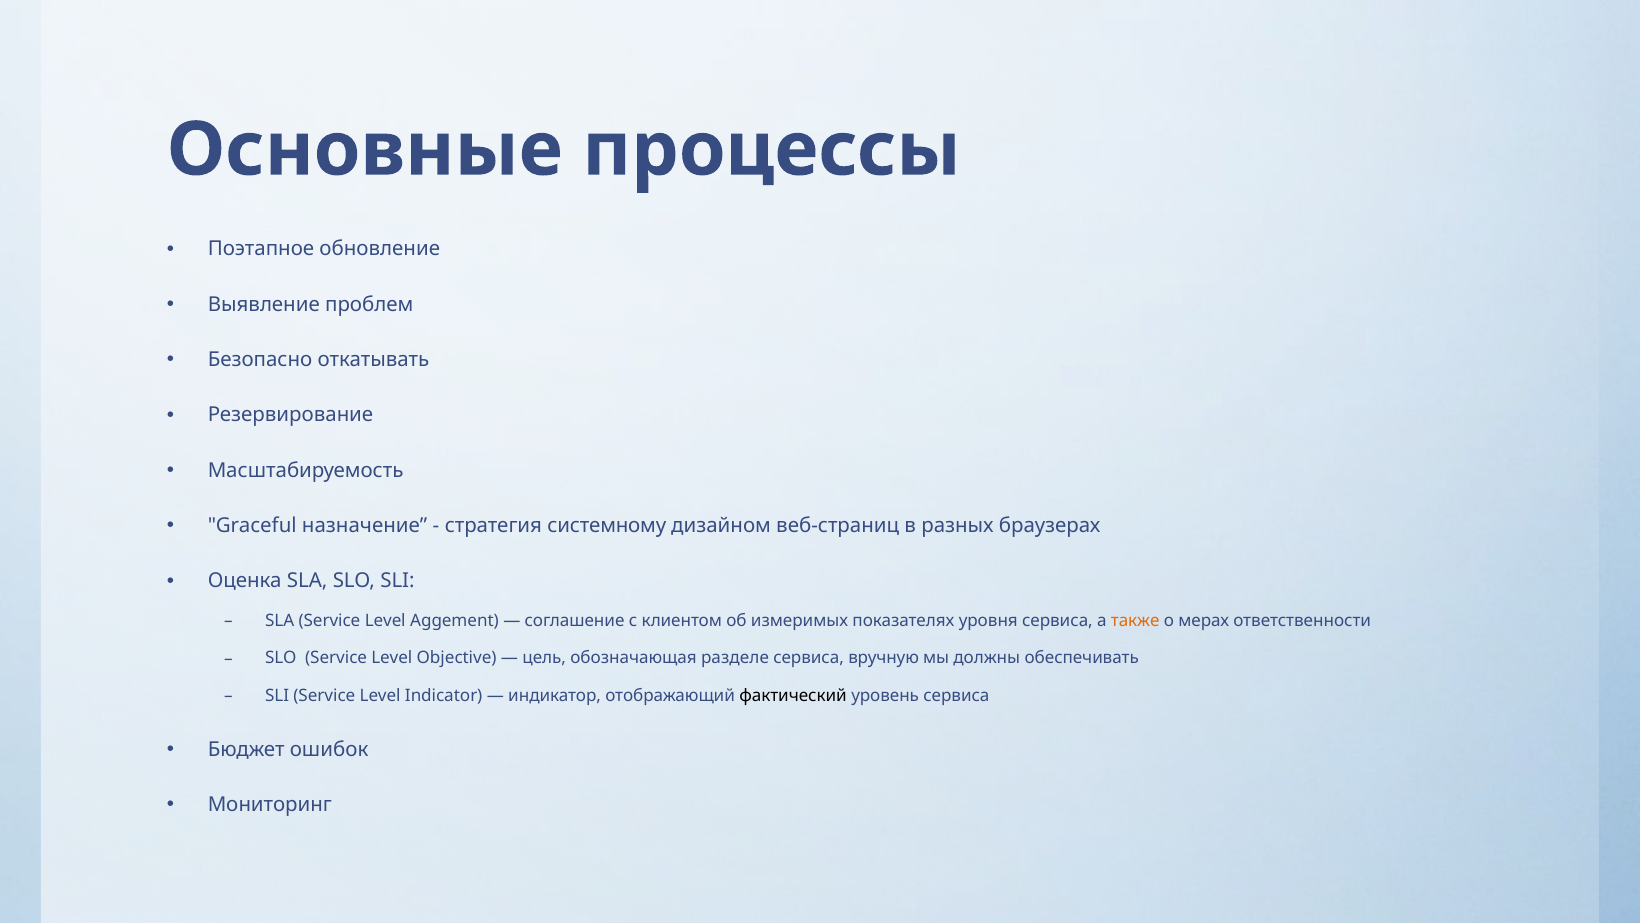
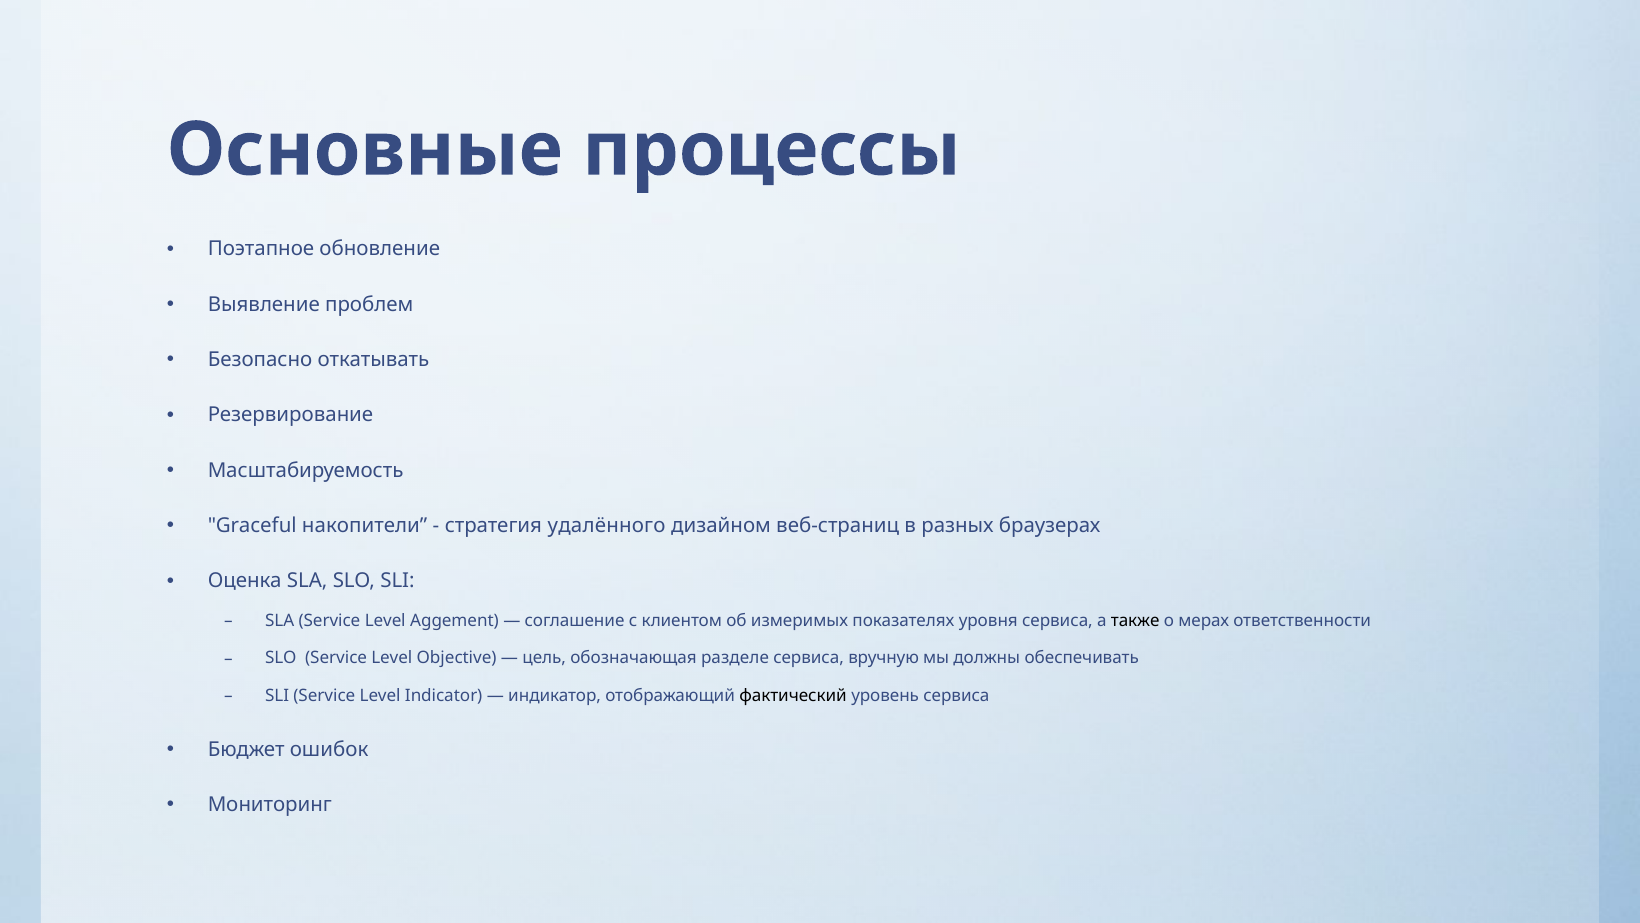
назначение: назначение -> накопители
системному: системному -> удалённого
также colour: orange -> black
